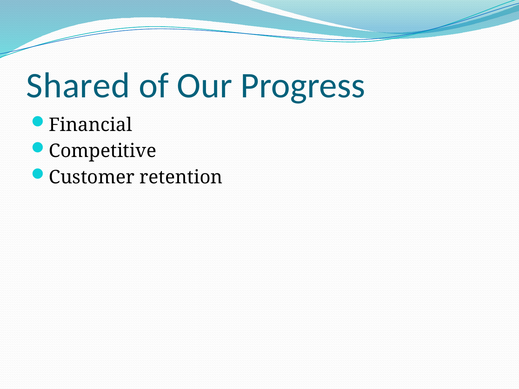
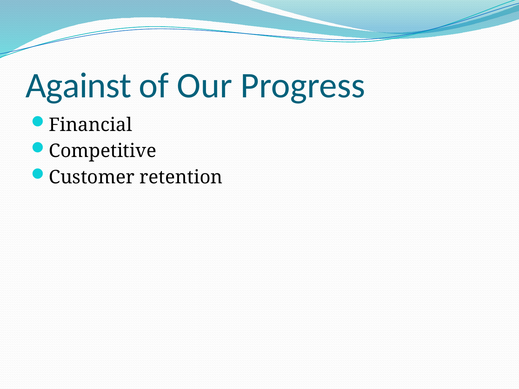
Shared: Shared -> Against
